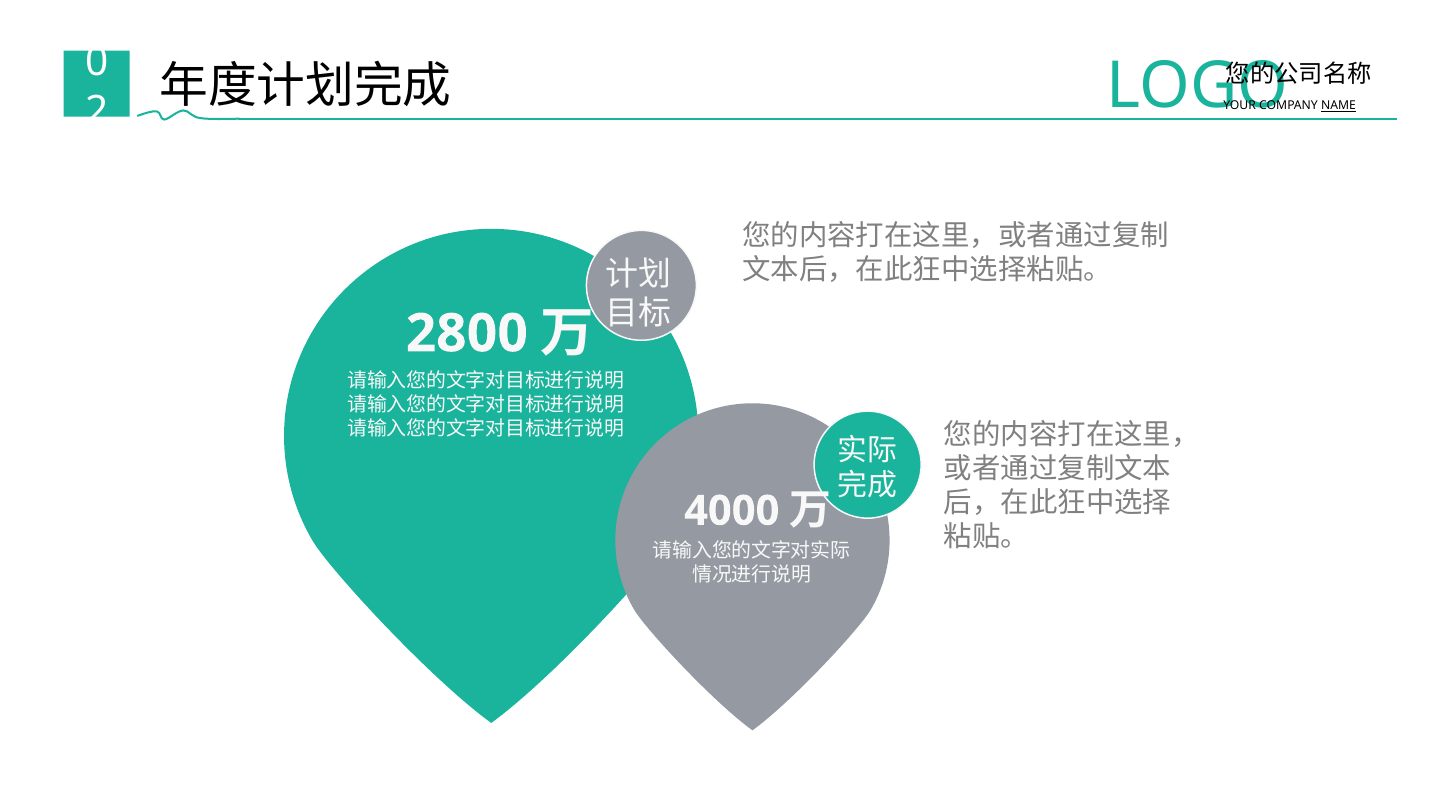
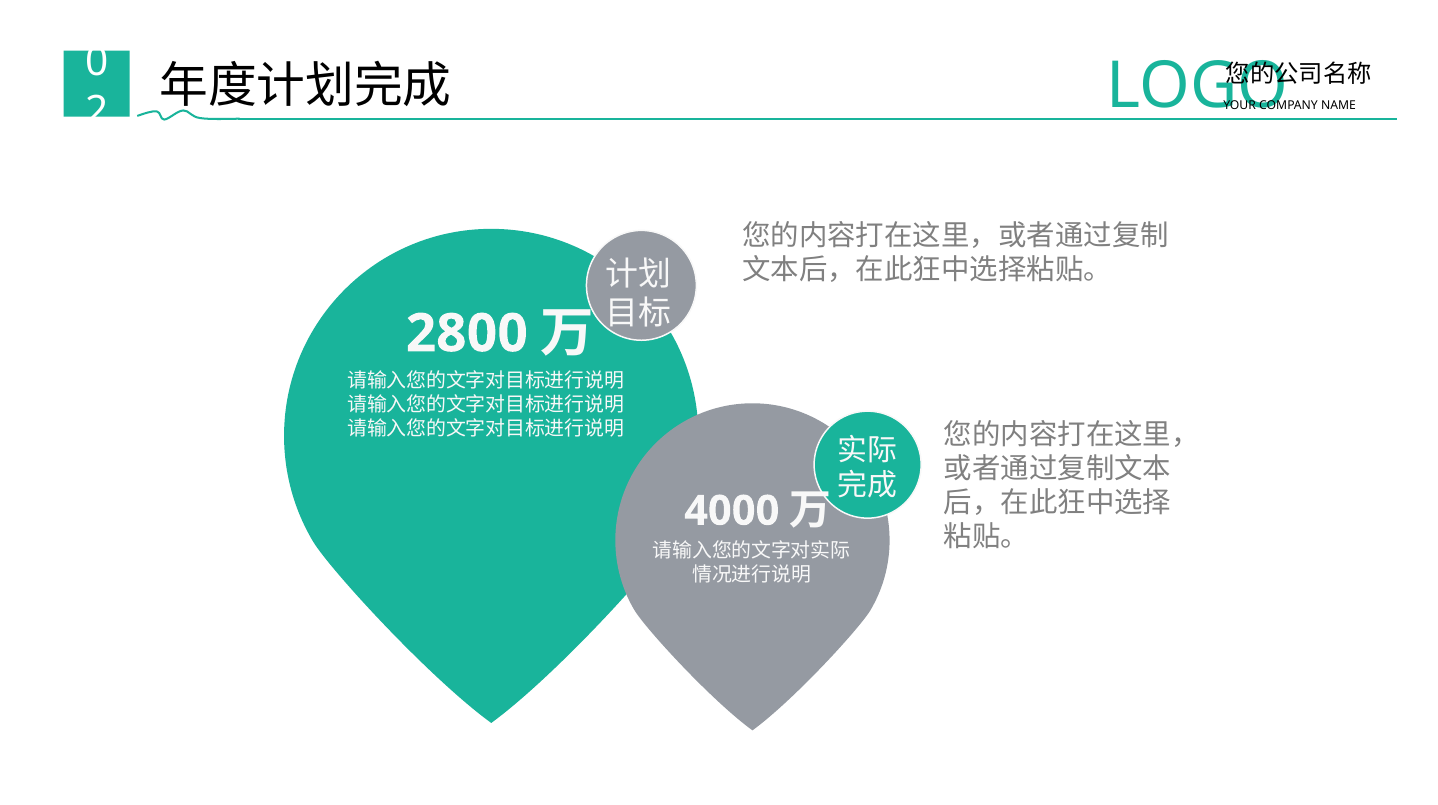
NAME underline: present -> none
